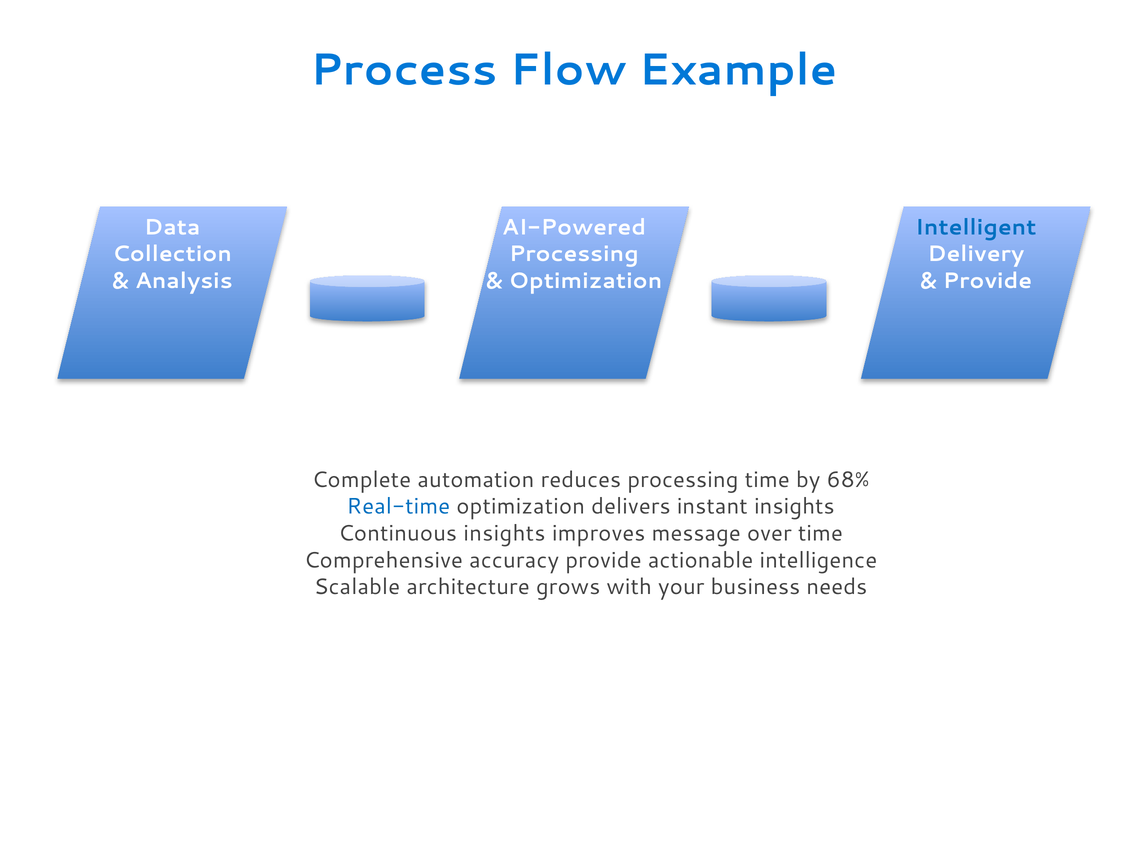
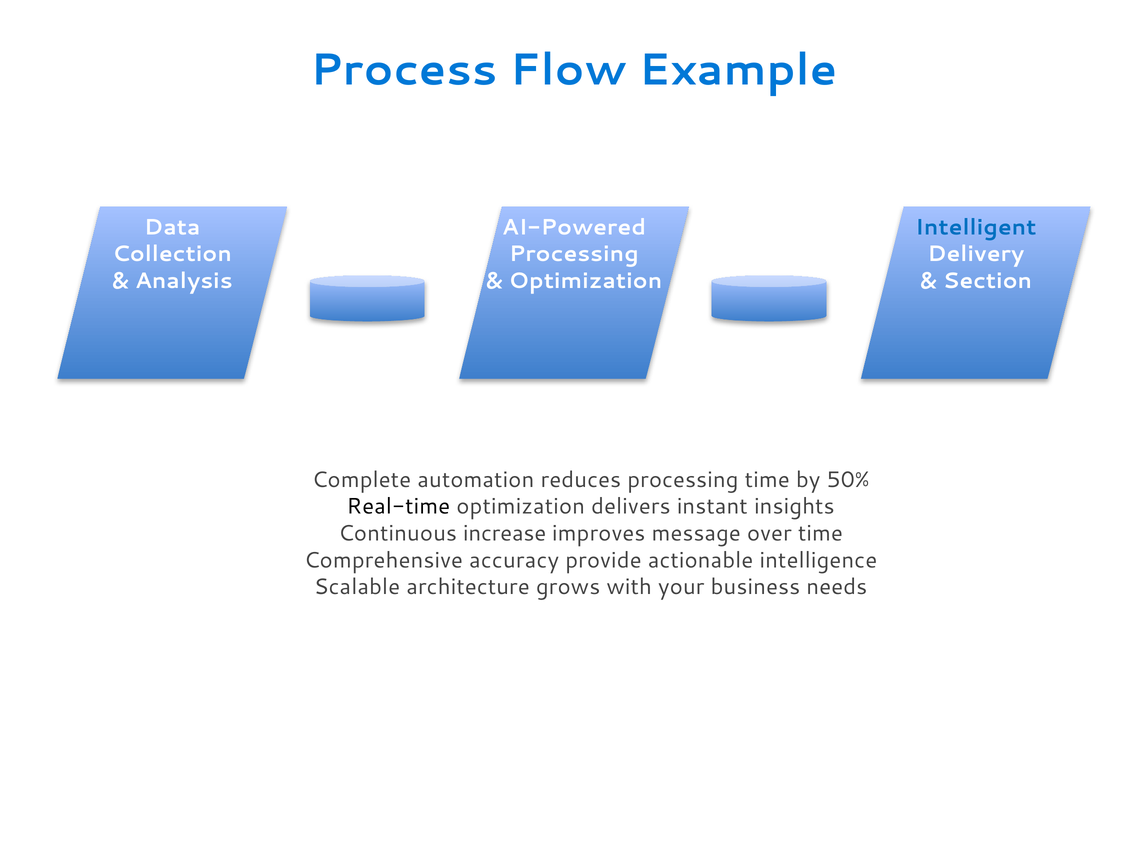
Provide at (987, 281): Provide -> Section
68%: 68% -> 50%
Real-time colour: blue -> black
Continuous insights: insights -> increase
